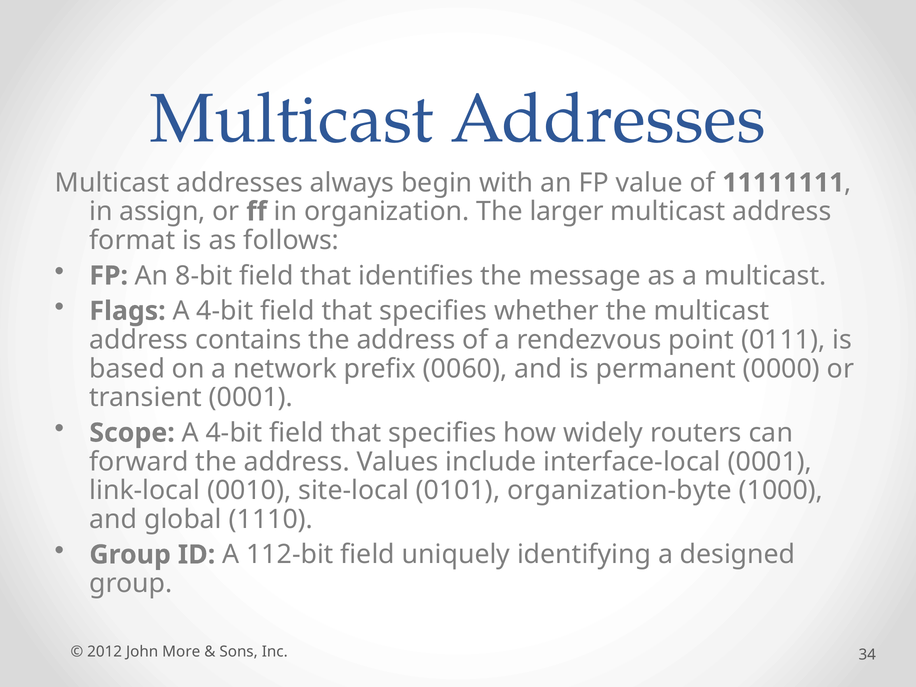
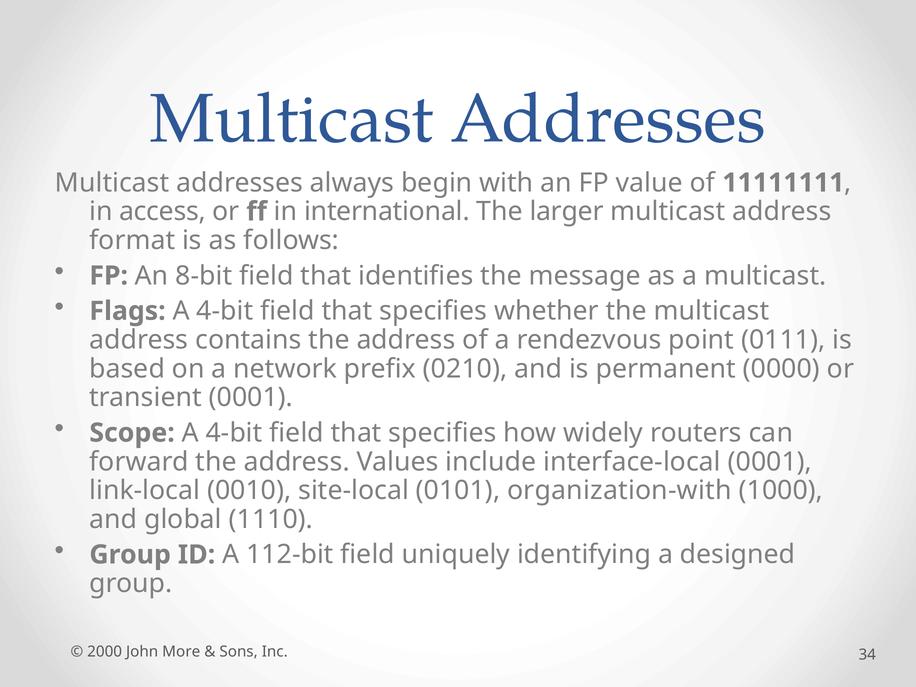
assign: assign -> access
organization: organization -> international
0060: 0060 -> 0210
organization-byte: organization-byte -> organization-with
2012: 2012 -> 2000
